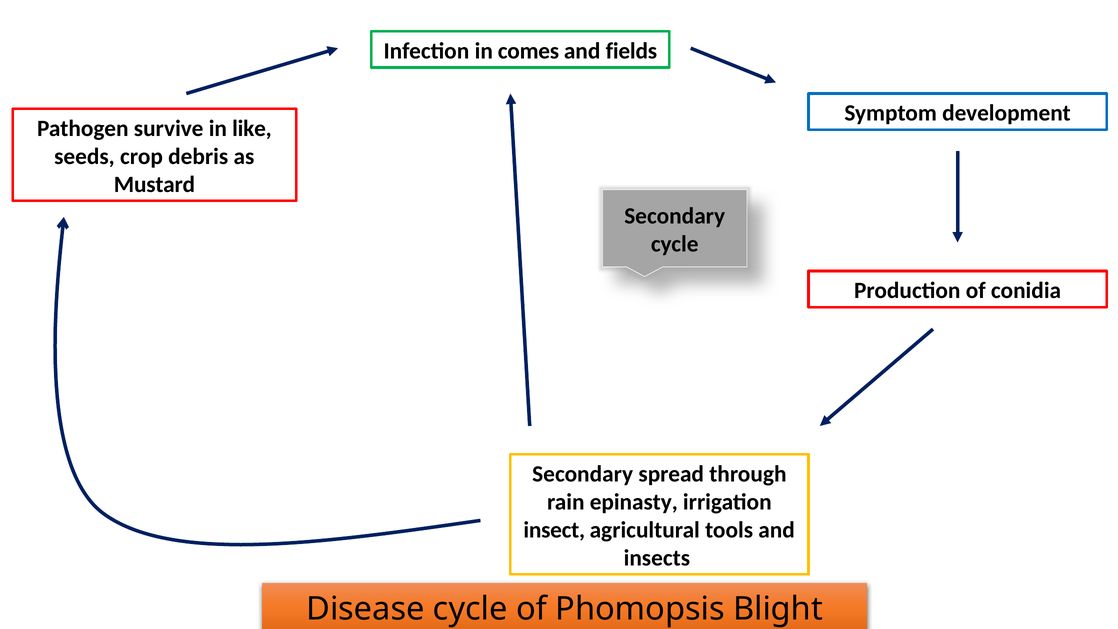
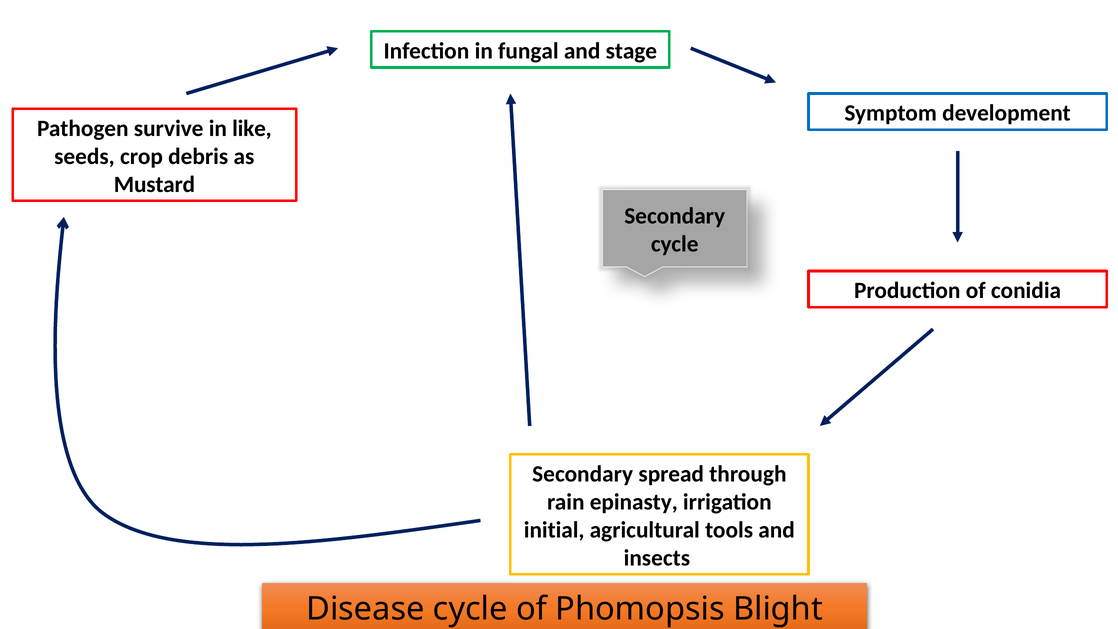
comes: comes -> fungal
fields: fields -> stage
insect: insect -> initial
